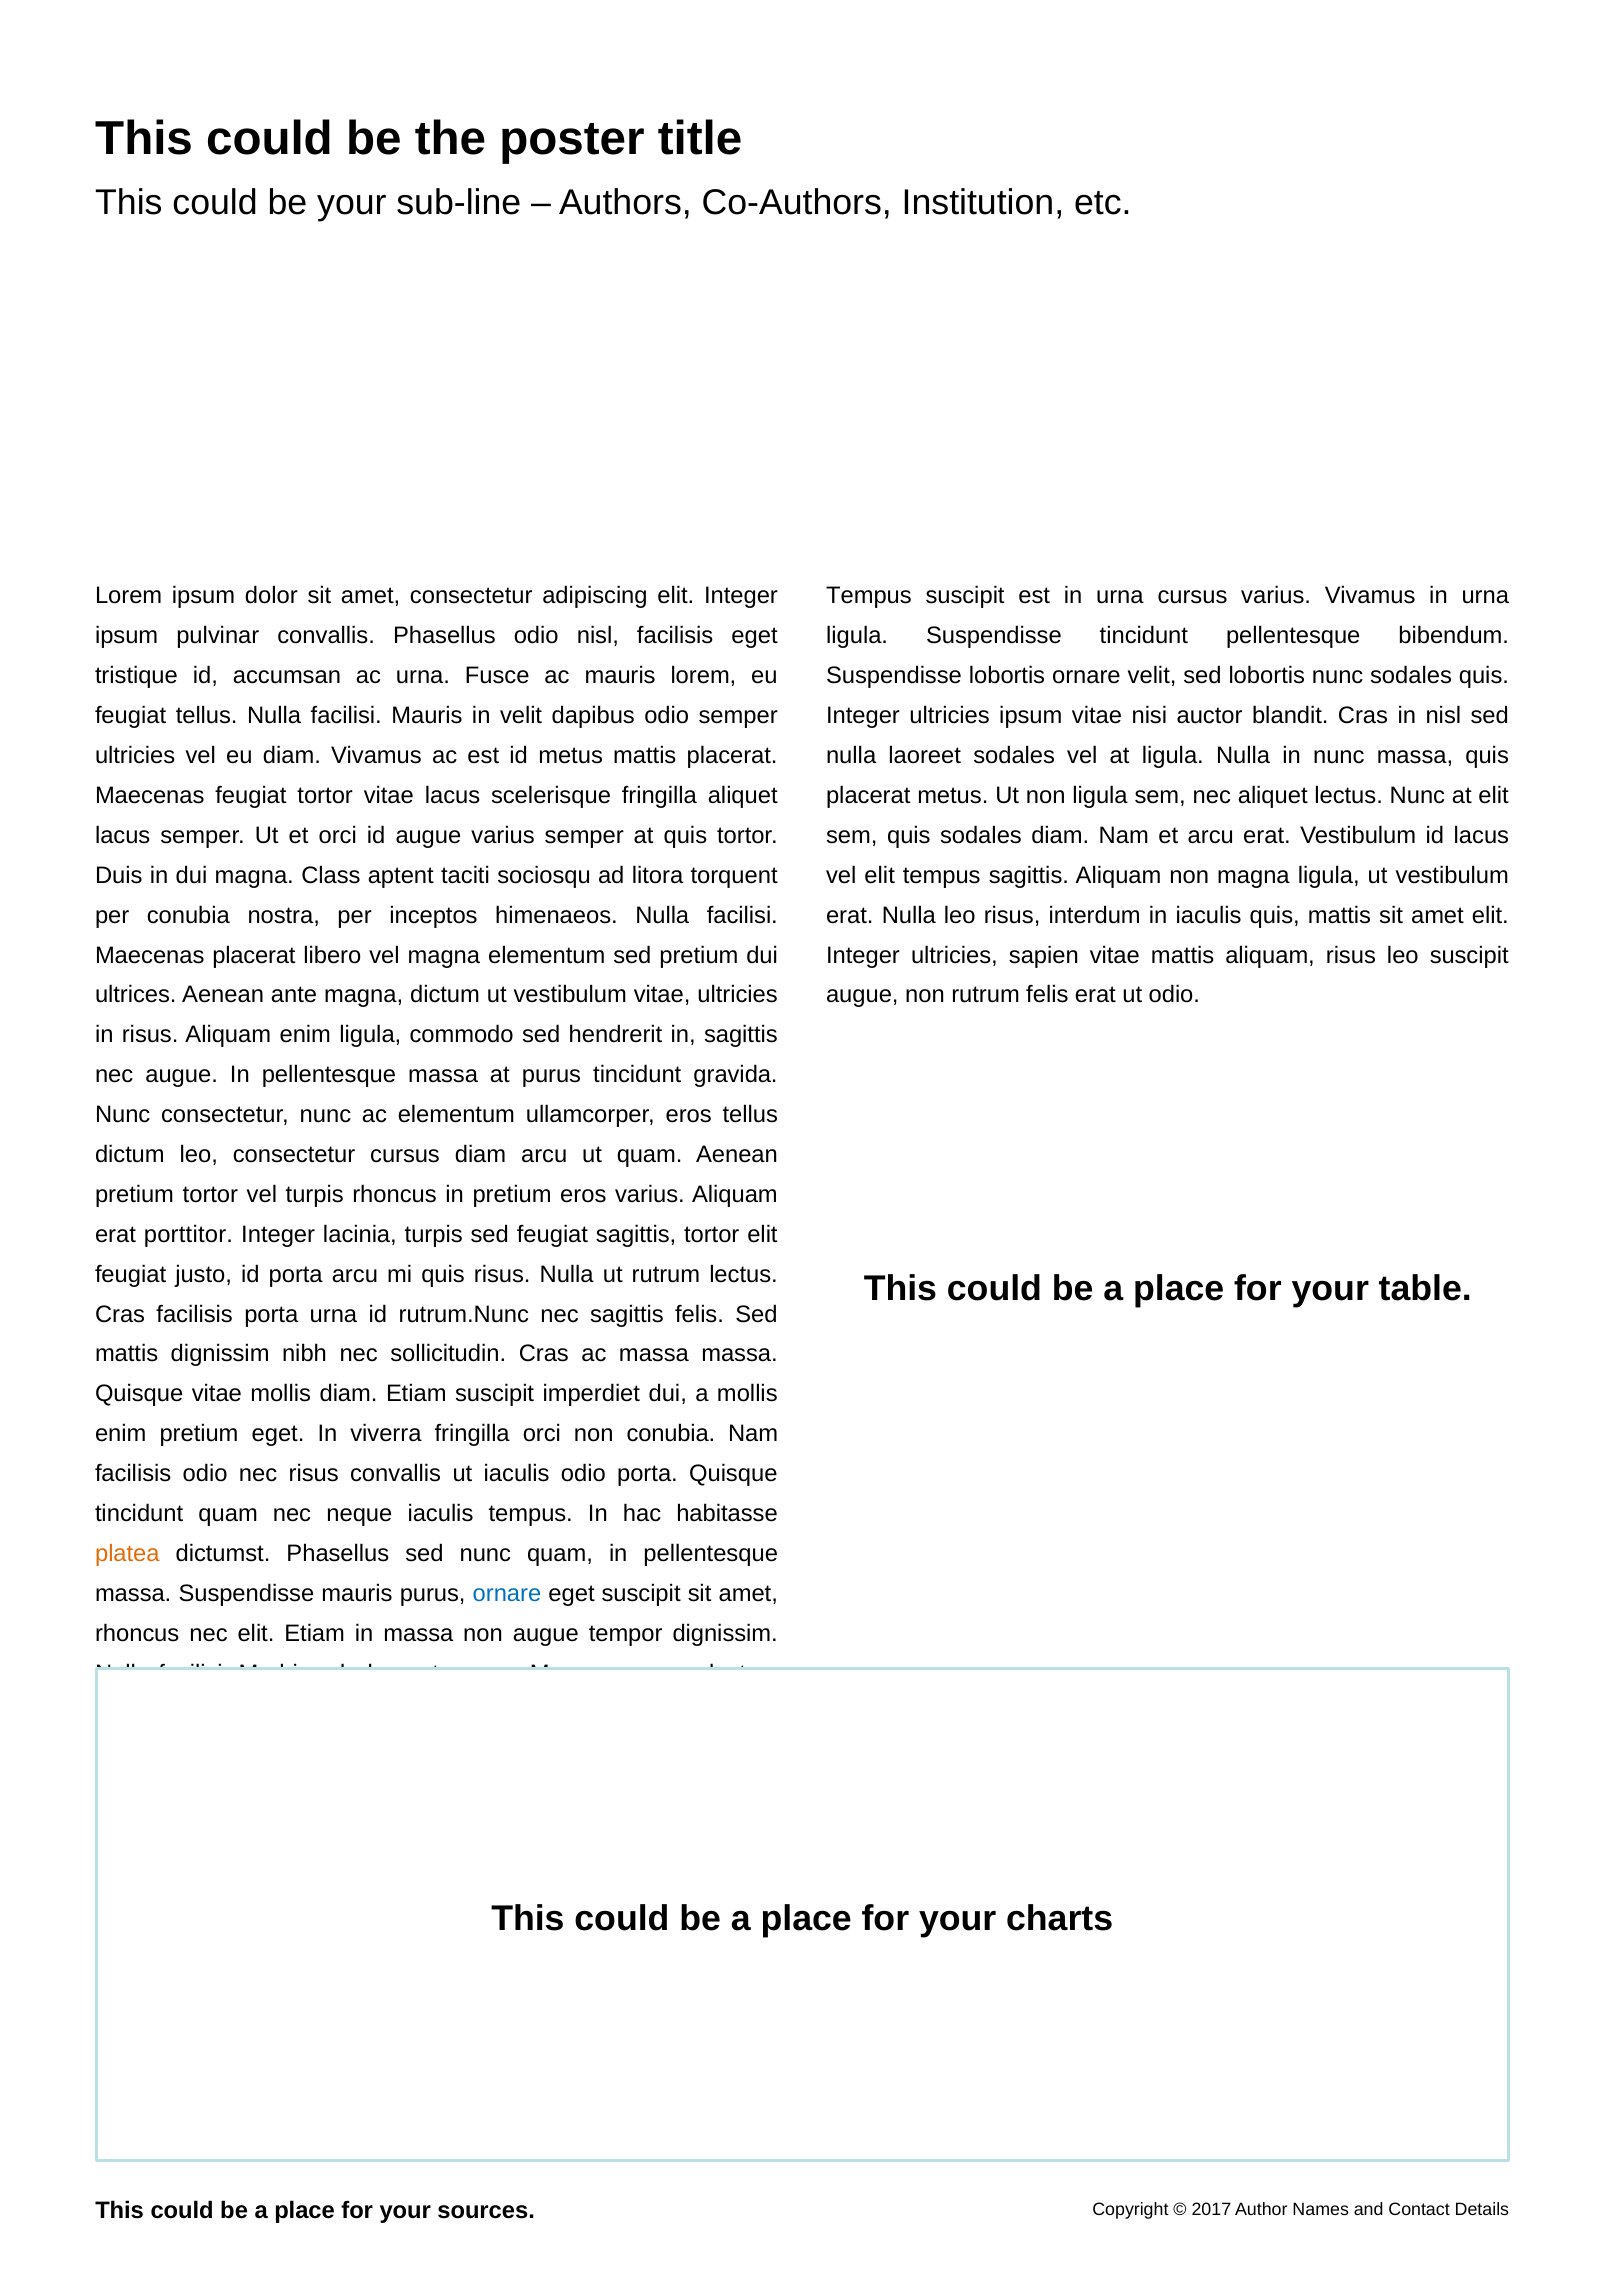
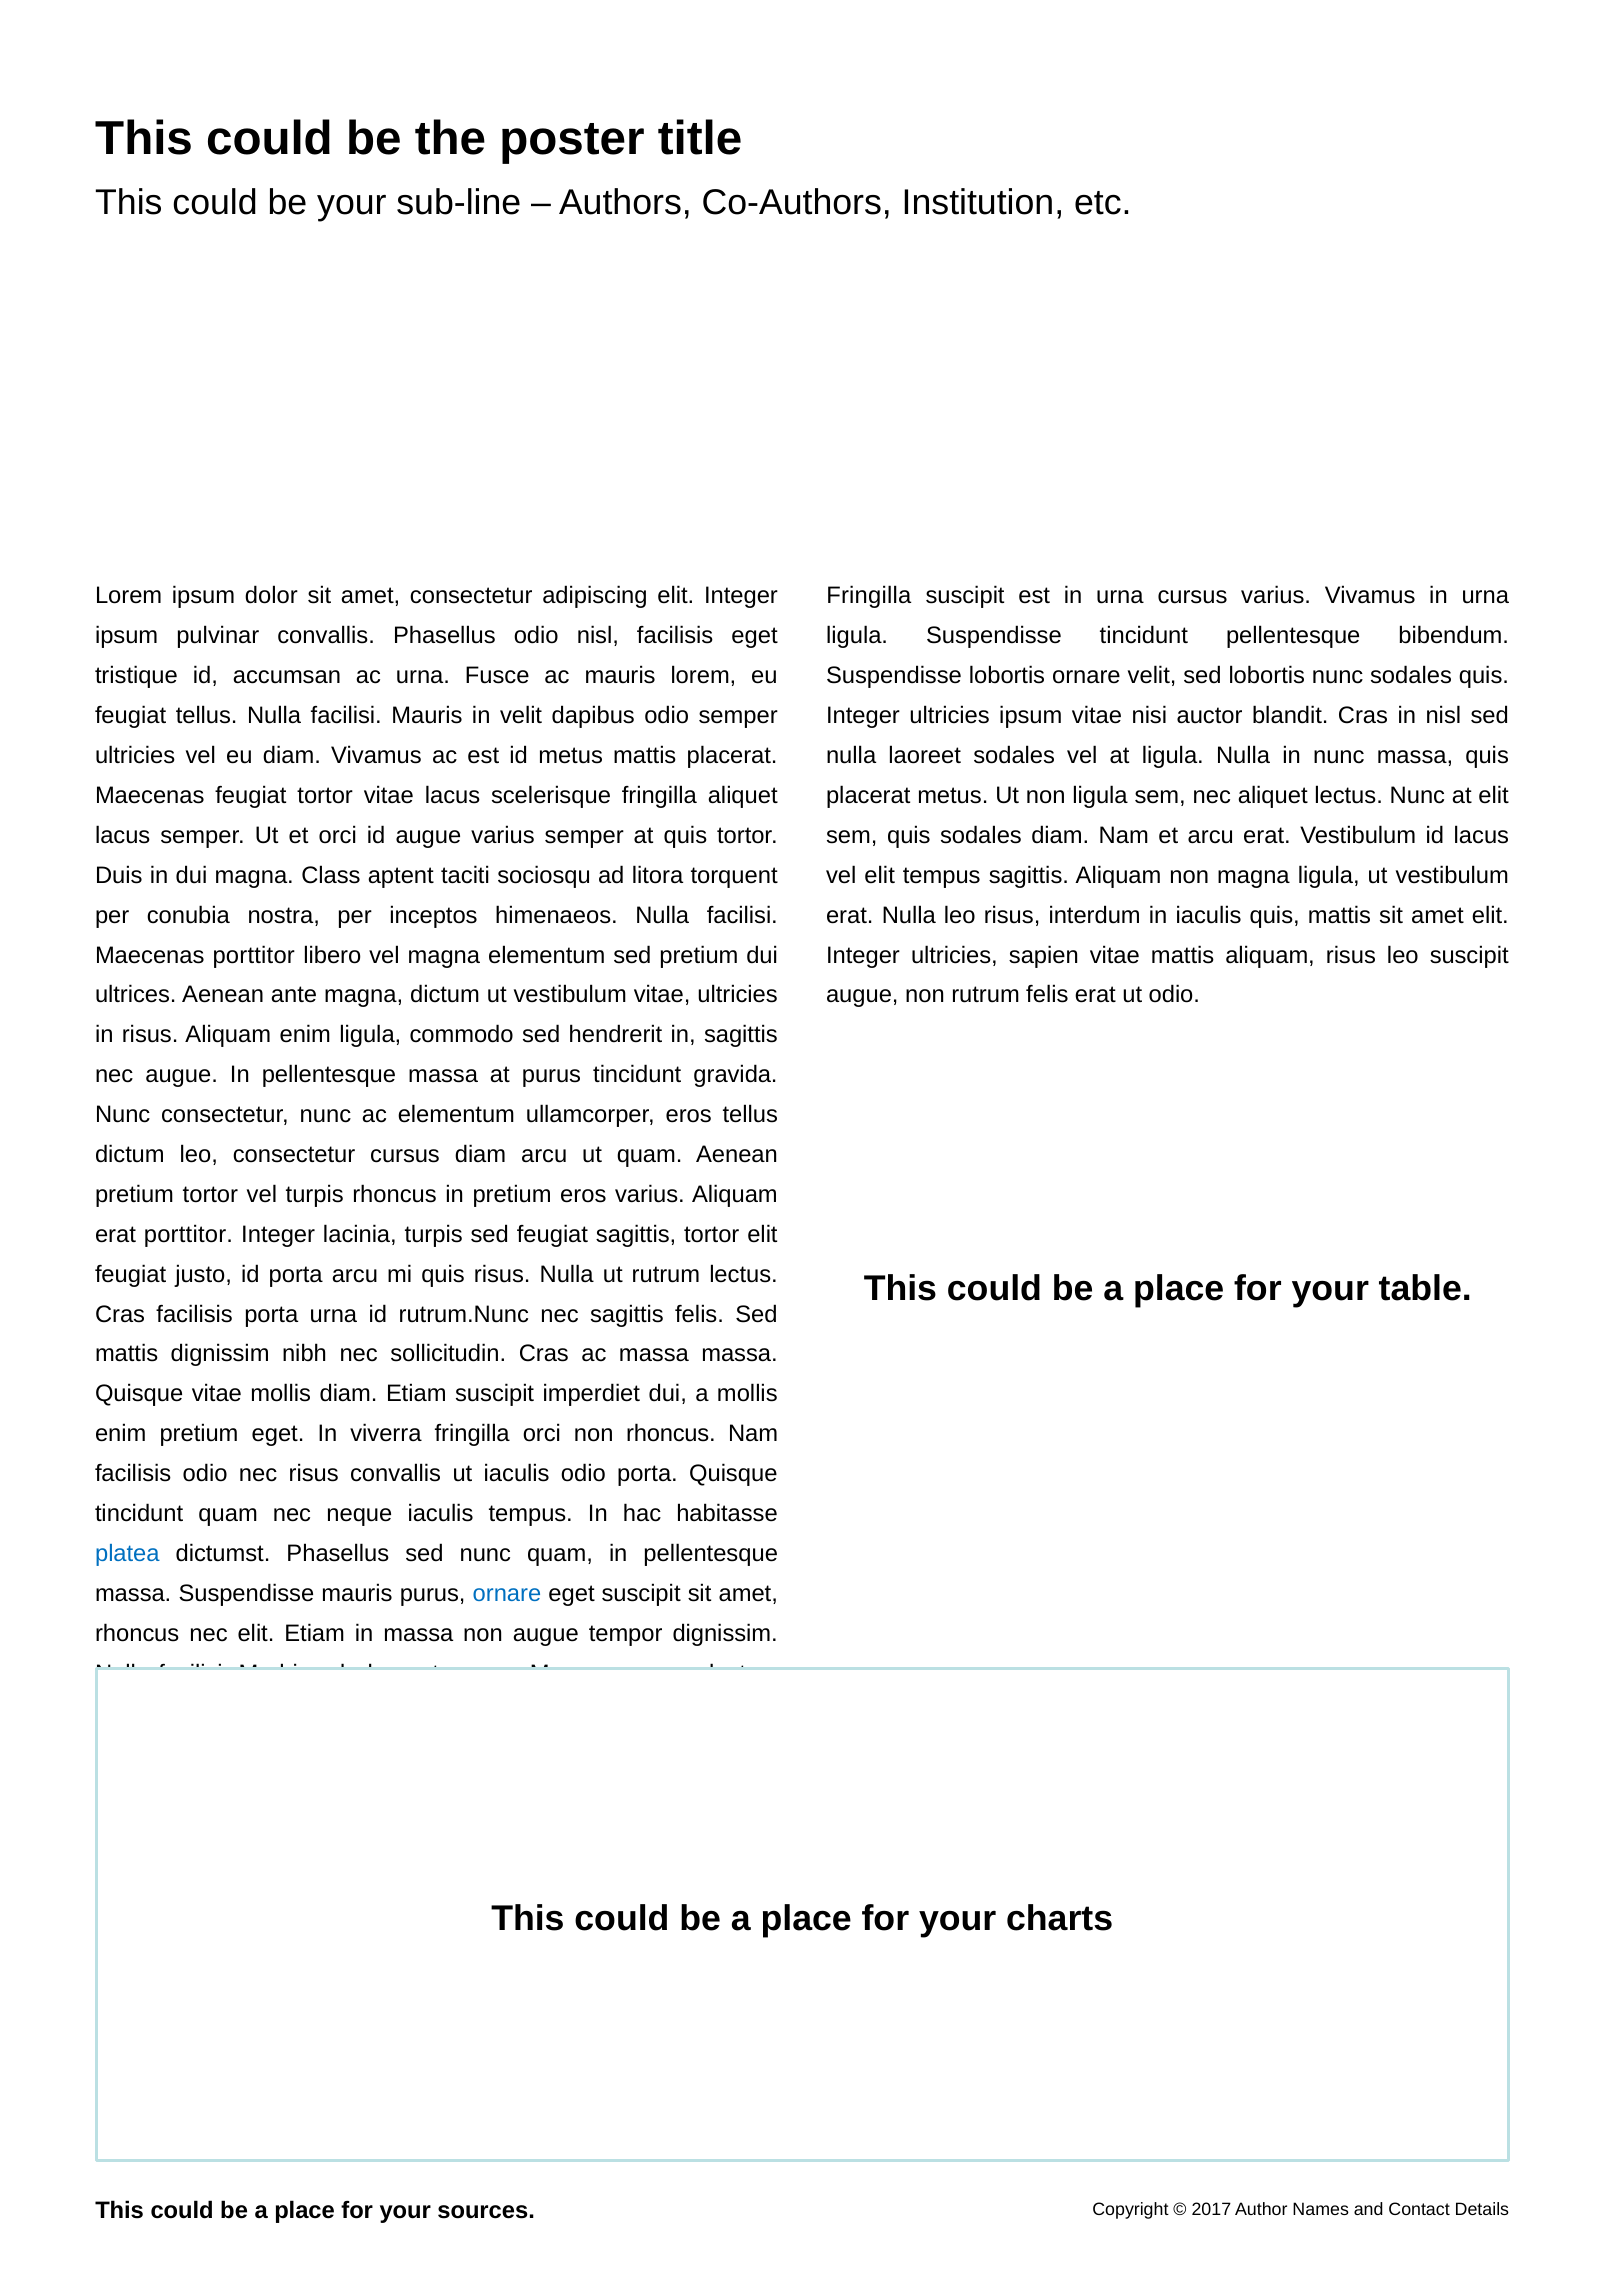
Tempus at (869, 596): Tempus -> Fringilla
Maecenas placerat: placerat -> porttitor
non conubia: conubia -> rhoncus
platea colour: orange -> blue
